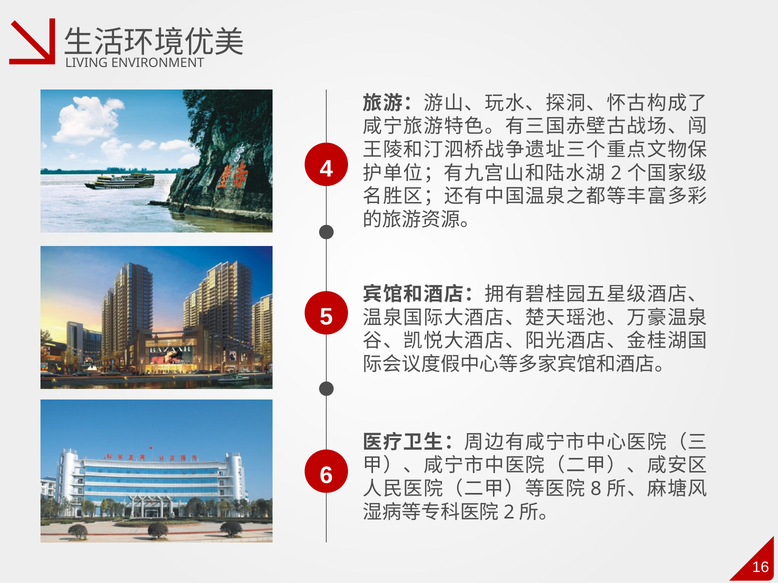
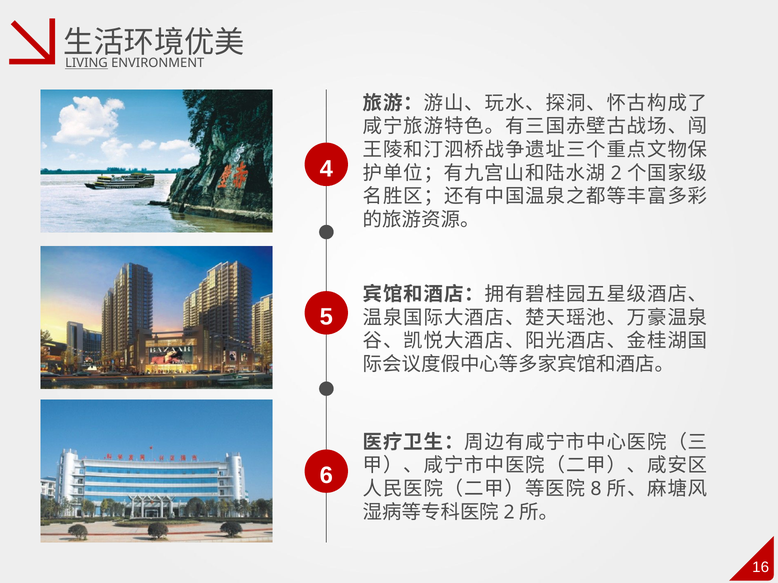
LIVING underline: none -> present
